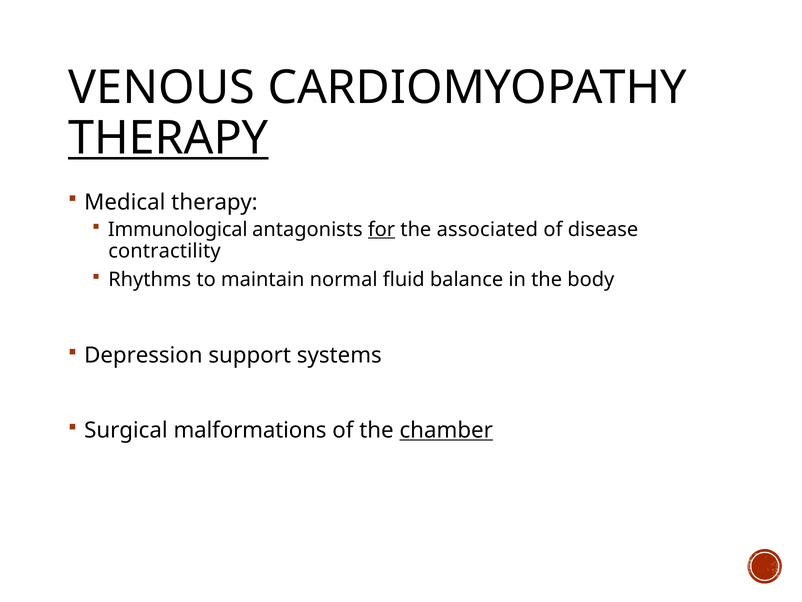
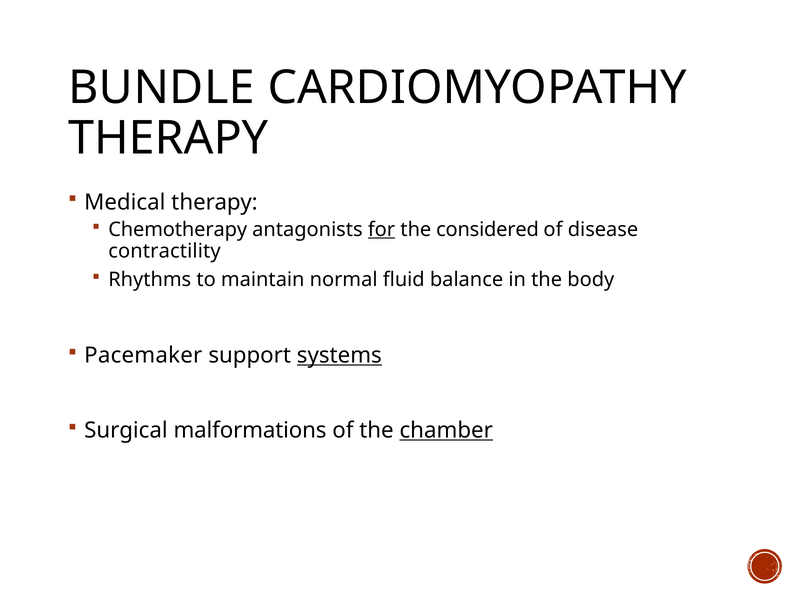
VENOUS: VENOUS -> BUNDLE
THERAPY at (168, 138) underline: present -> none
Immunological: Immunological -> Chemotherapy
associated: associated -> considered
Depression: Depression -> Pacemaker
systems underline: none -> present
